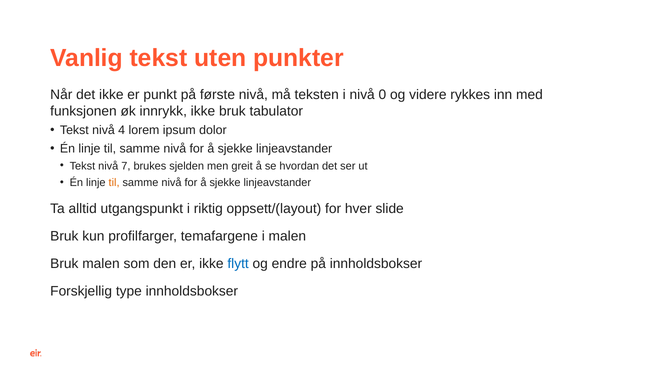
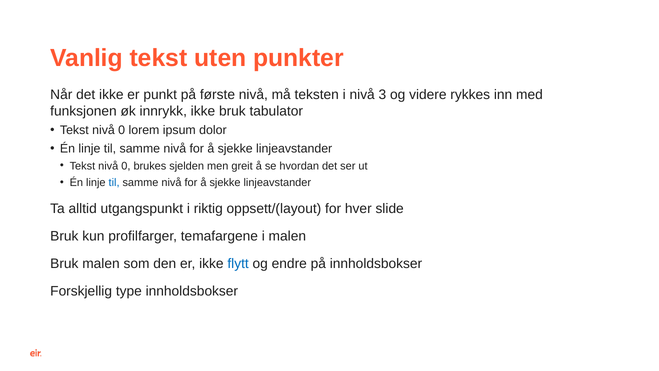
0: 0 -> 3
4 at (122, 130): 4 -> 0
7 at (126, 166): 7 -> 0
til at (114, 182) colour: orange -> blue
